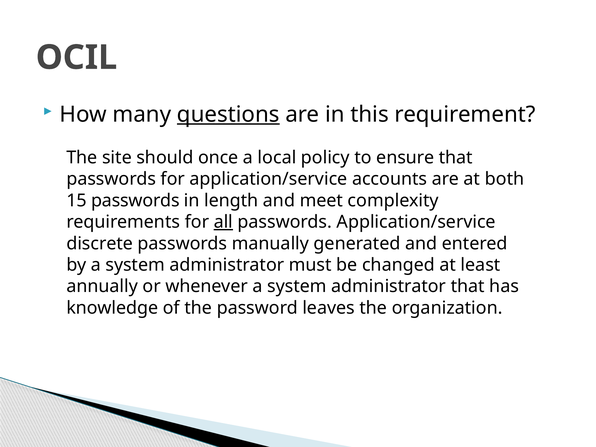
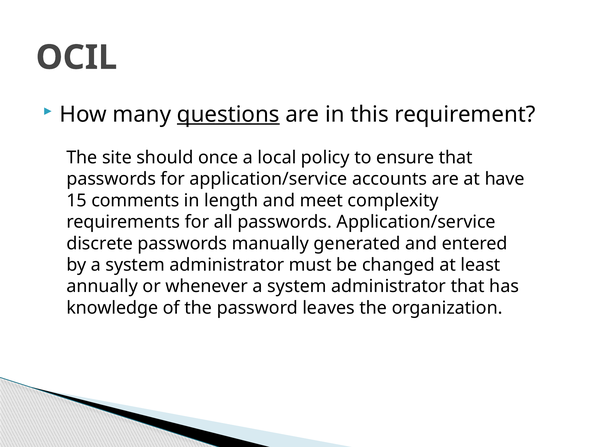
both: both -> have
15 passwords: passwords -> comments
all underline: present -> none
